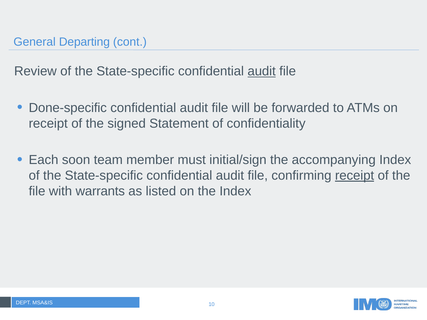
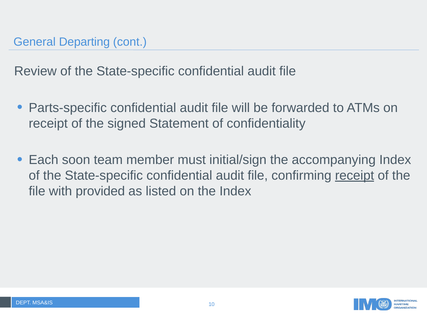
audit at (262, 71) underline: present -> none
Done-specific: Done-specific -> Parts-specific
warrants: warrants -> provided
